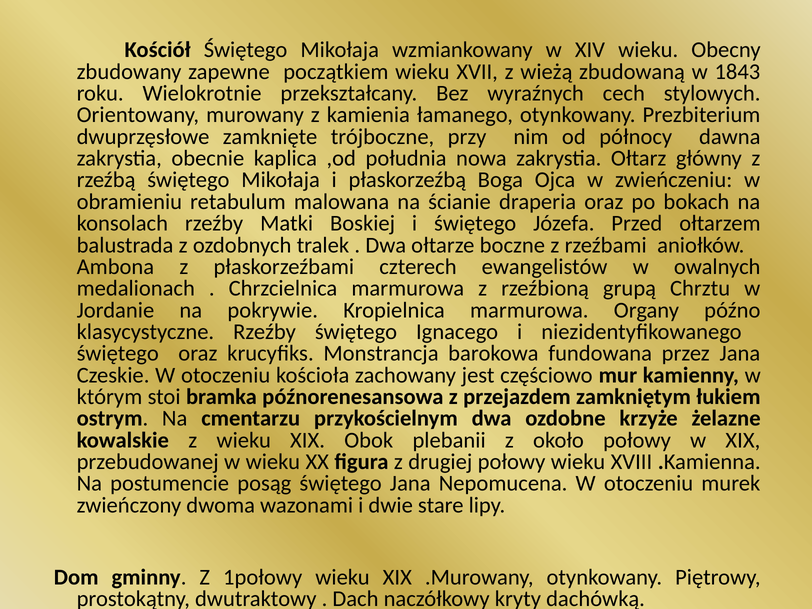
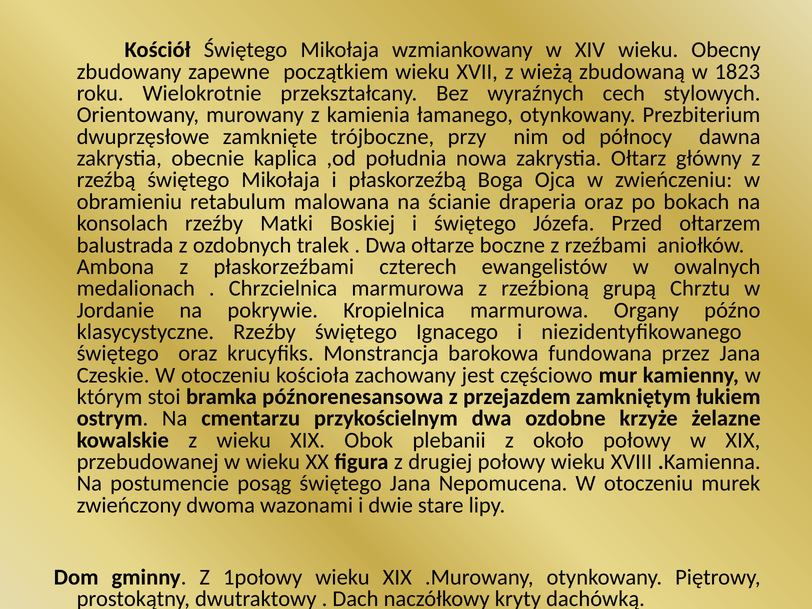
1843: 1843 -> 1823
